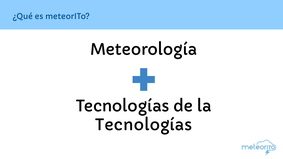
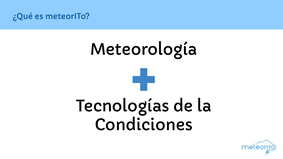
Tecnologías at (144, 125): Tecnologías -> Condiciones
